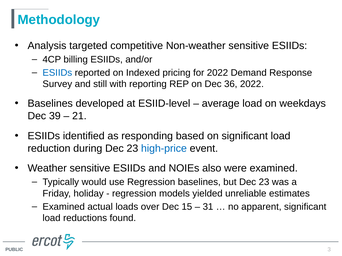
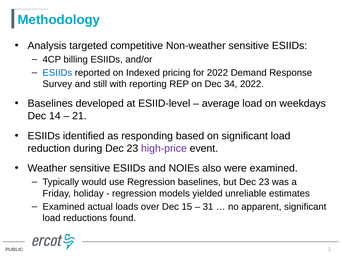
36: 36 -> 34
39: 39 -> 14
high-price colour: blue -> purple
